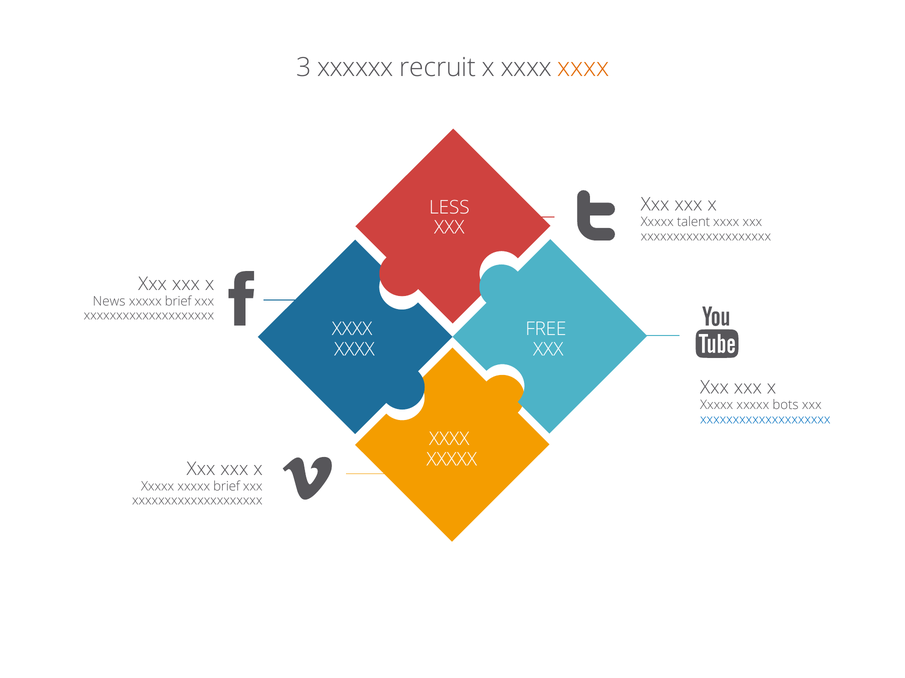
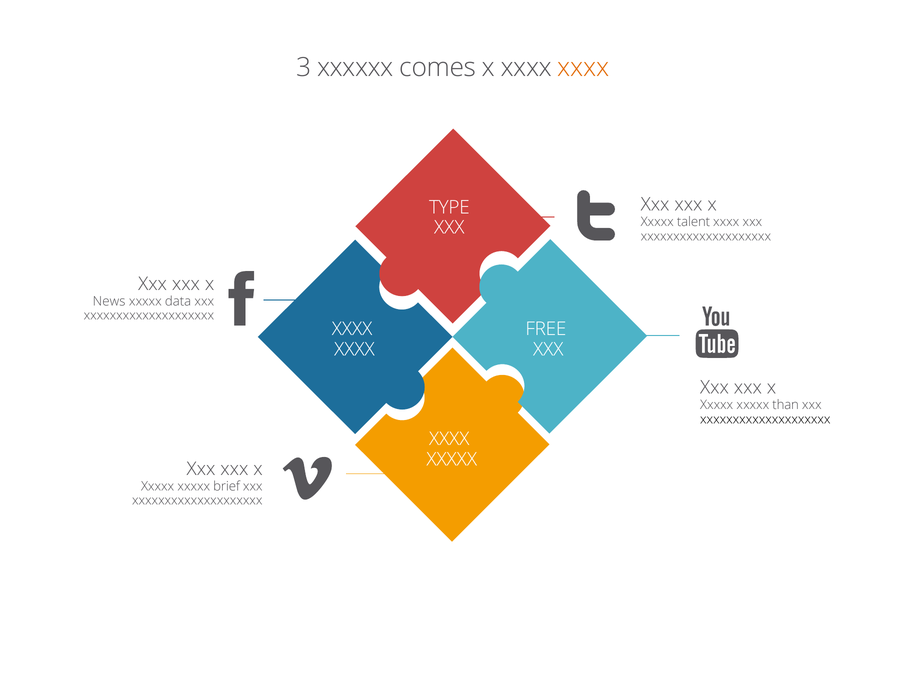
recruit: recruit -> comes
LESS: LESS -> TYPE
brief at (178, 302): brief -> data
bots: bots -> than
xxxxxxxxxxxxxxxxxxxx at (765, 420) colour: blue -> black
